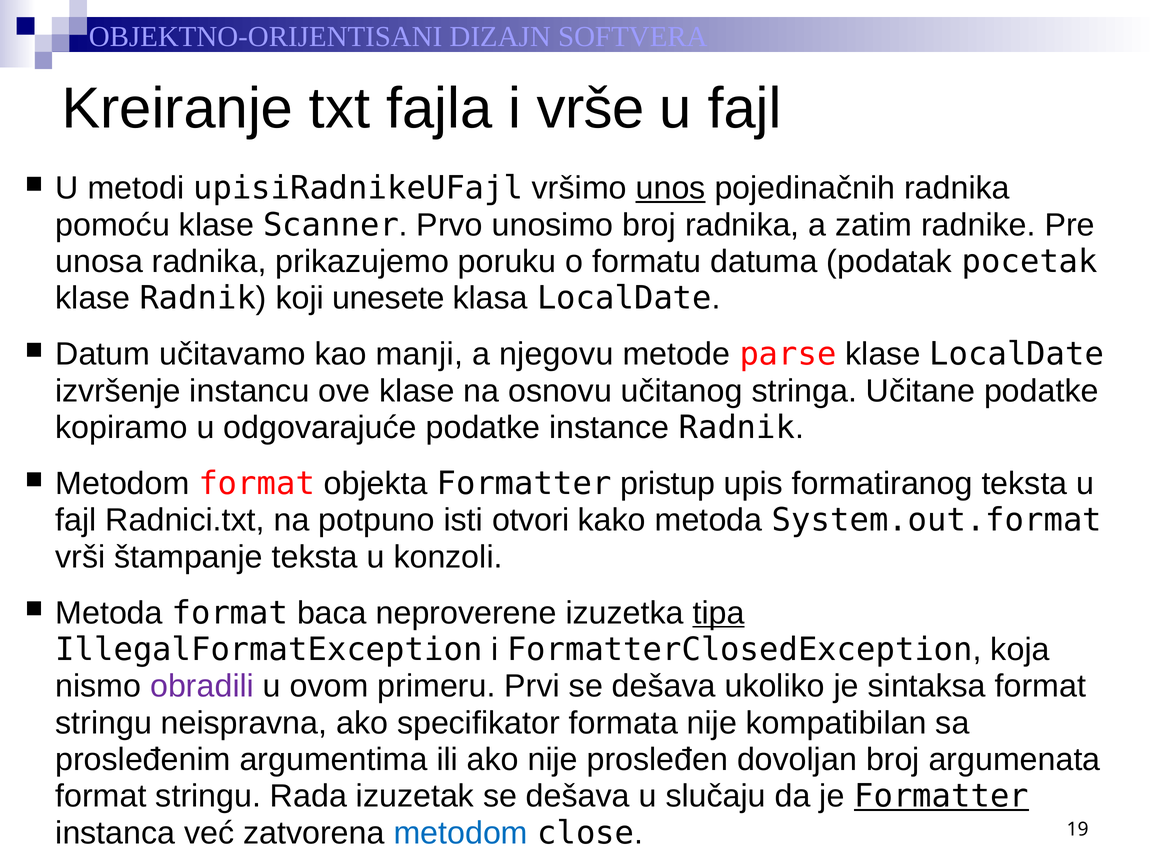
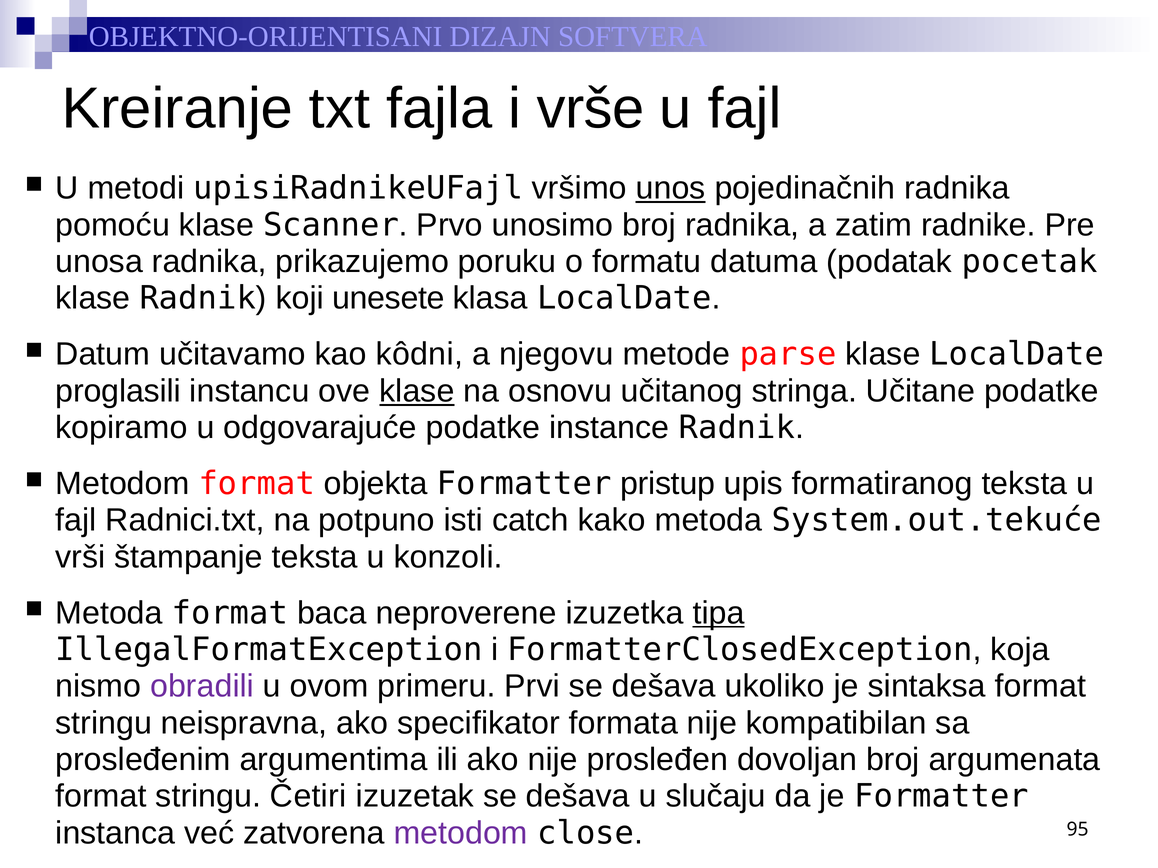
manji: manji -> kôdni
izvršenje: izvršenje -> proglasili
klase at (417, 391) underline: none -> present
otvori: otvori -> catch
System.out.format: System.out.format -> System.out.tekuće
Rada: Rada -> Četiri
Formatter at (942, 797) underline: present -> none
metodom at (461, 833) colour: blue -> purple
19: 19 -> 95
